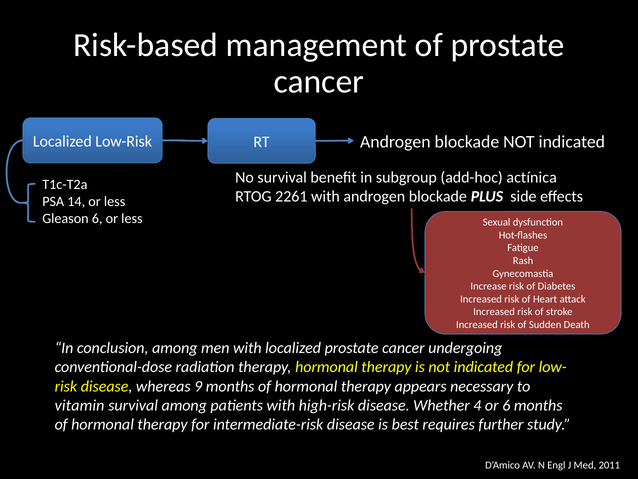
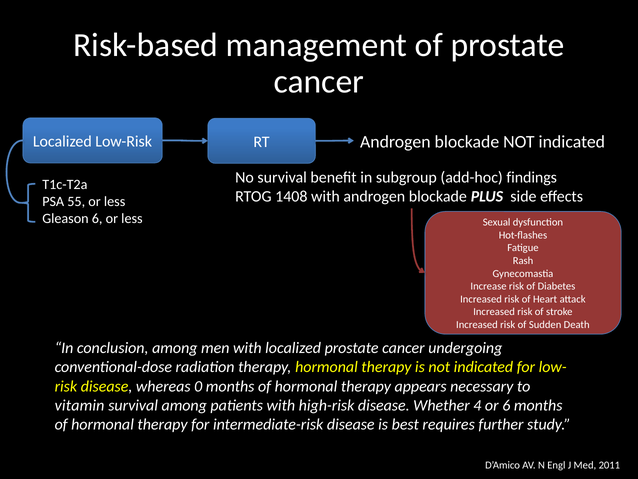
actínica: actínica -> findings
2261: 2261 -> 1408
14: 14 -> 55
9: 9 -> 0
